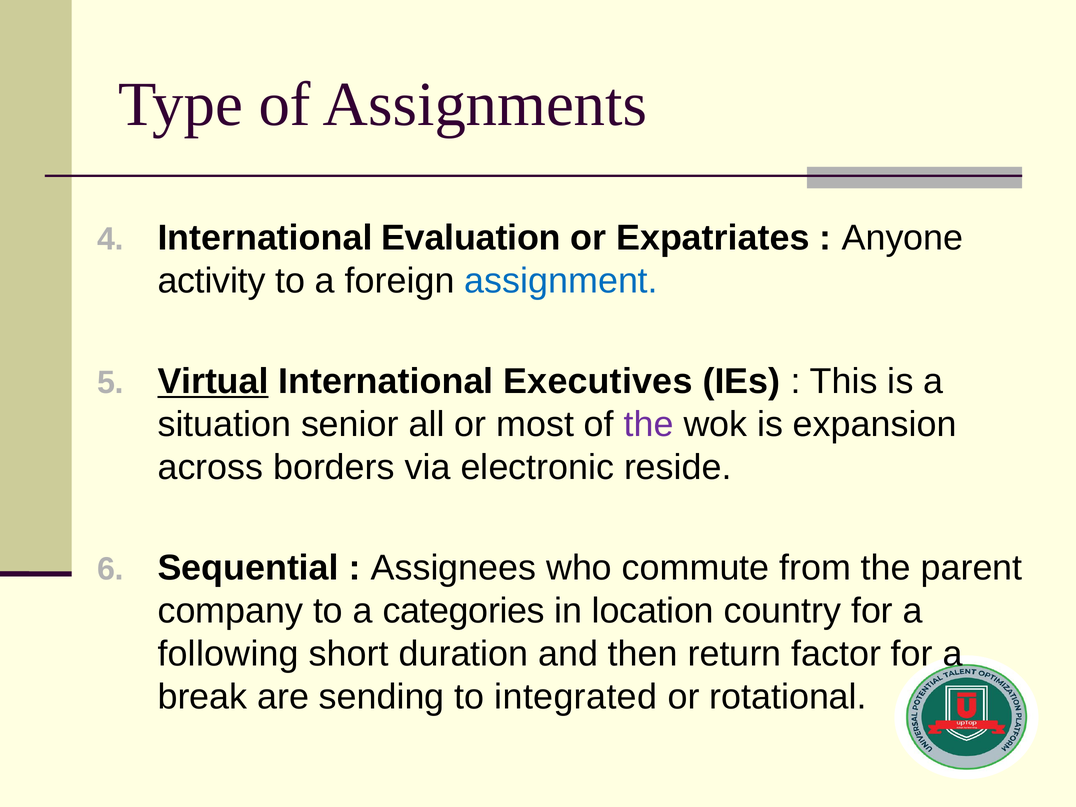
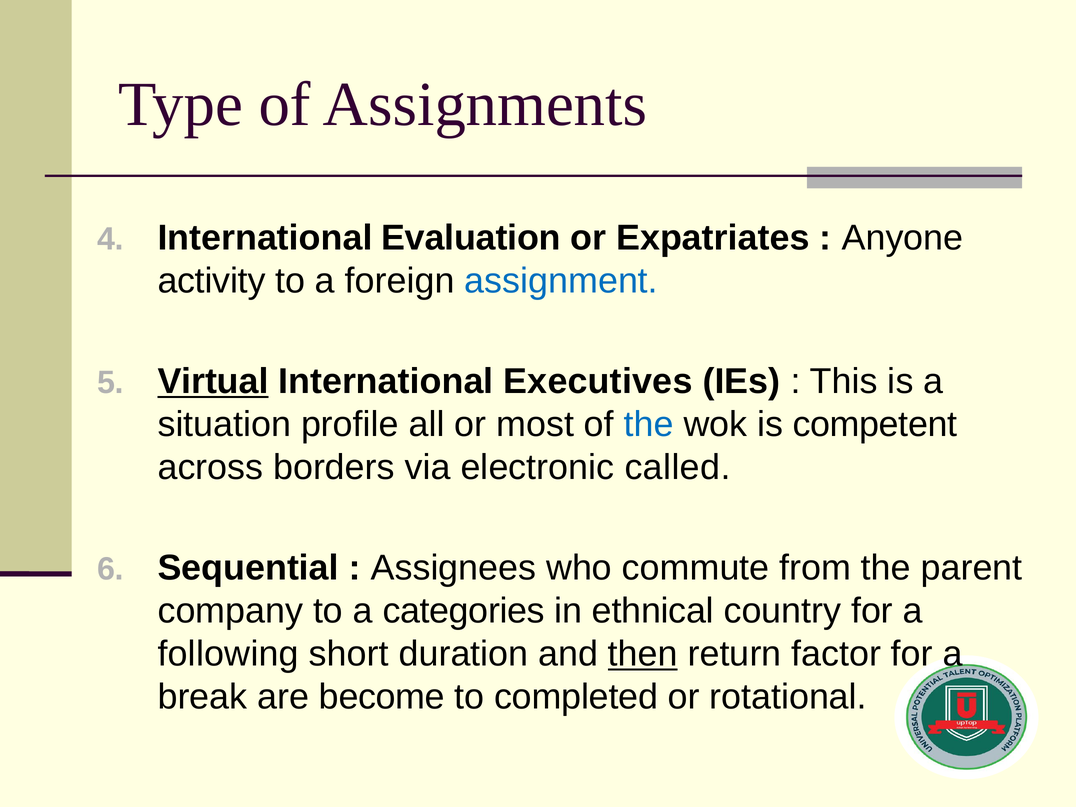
senior: senior -> profile
the at (649, 424) colour: purple -> blue
expansion: expansion -> competent
reside: reside -> called
location: location -> ethnical
then underline: none -> present
sending: sending -> become
integrated: integrated -> completed
